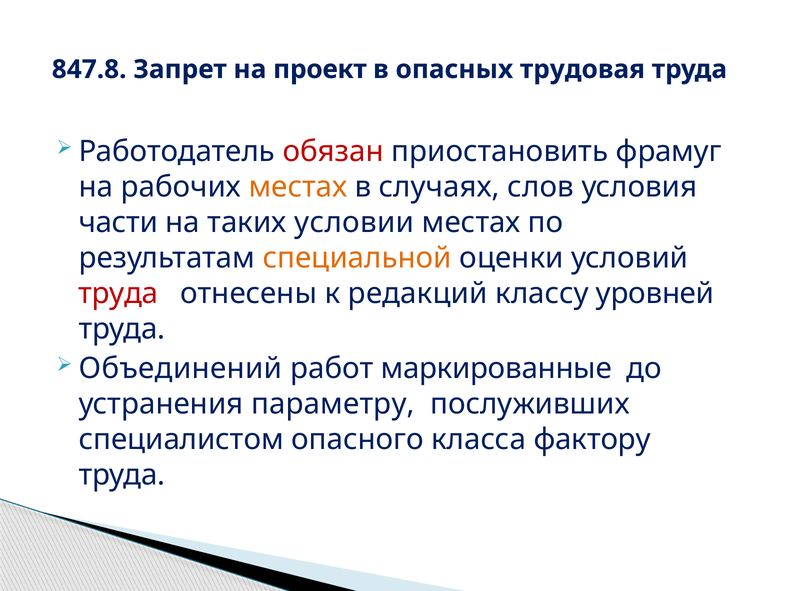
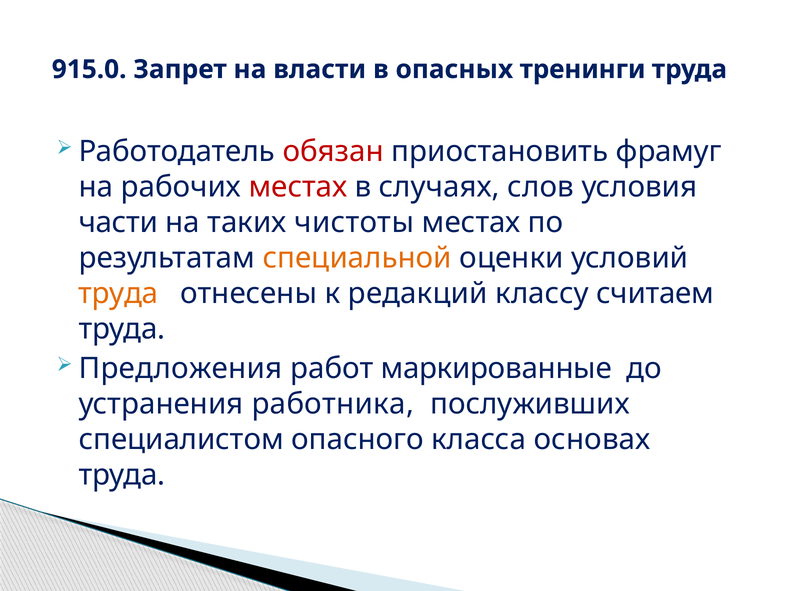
847.8: 847.8 -> 915.0
проект: проект -> власти
трудовая: трудовая -> тренинги
местах at (298, 187) colour: orange -> red
условии: условии -> чистоты
труда at (118, 293) colour: red -> orange
уровней: уровней -> считаем
Объединений: Объединений -> Предложения
параметру: параметру -> работника
фактору: фактору -> основах
